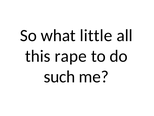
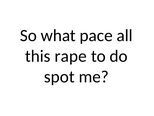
little: little -> pace
such: such -> spot
